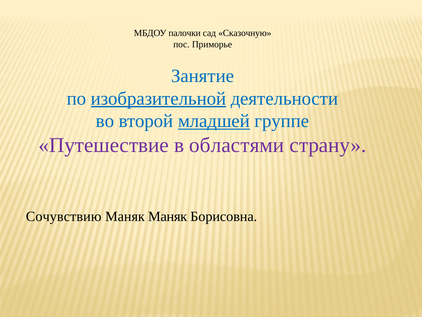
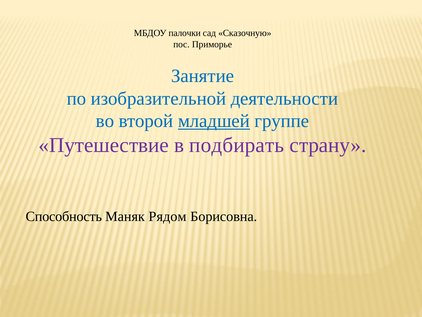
изобразительной underline: present -> none
областями: областями -> подбирать
Сочувствию: Сочувствию -> Способность
Маняк Маняк: Маняк -> Рядом
